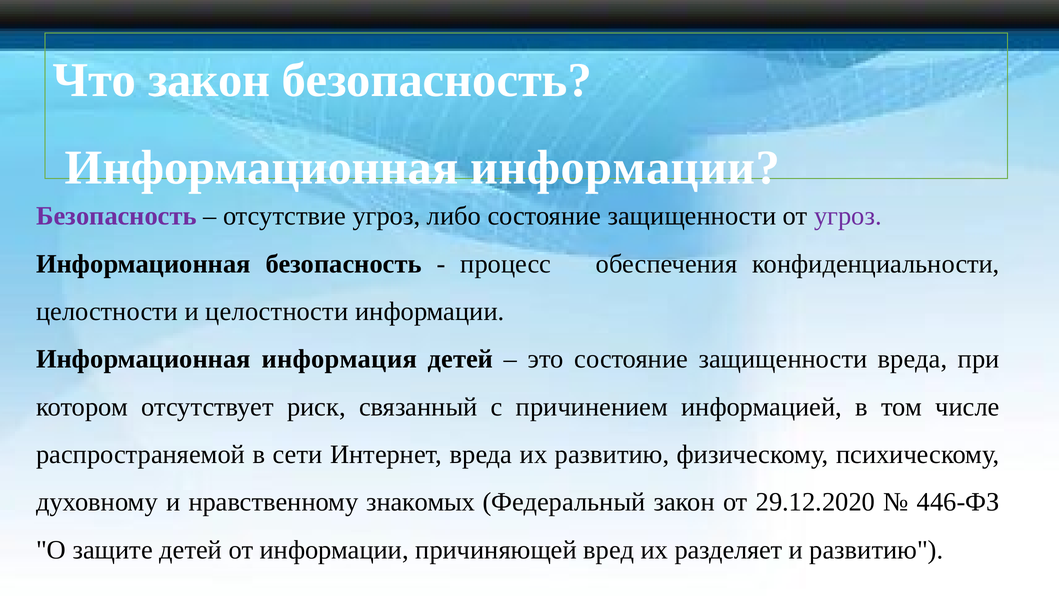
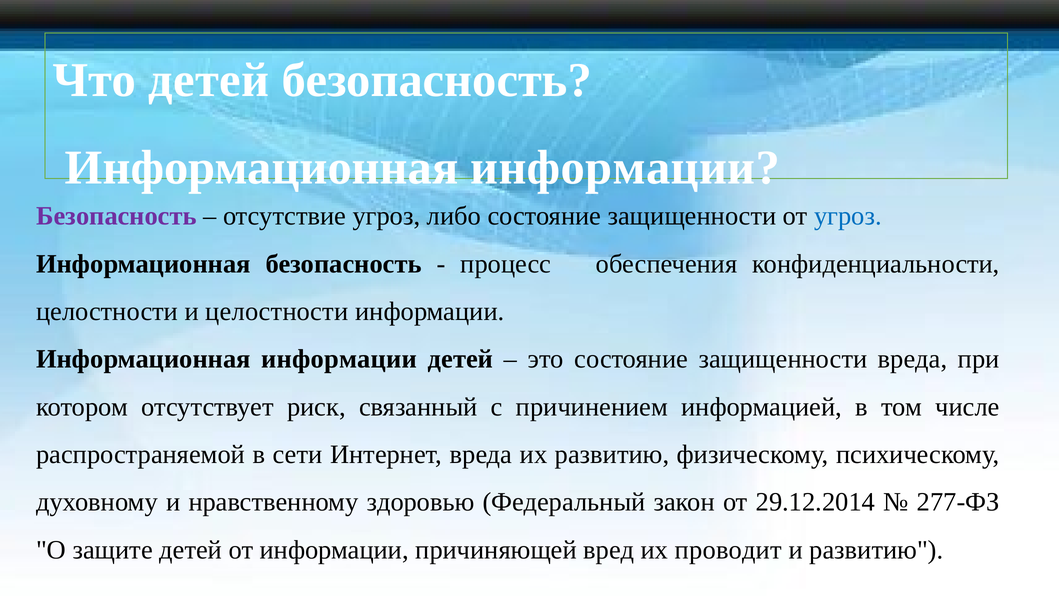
Что закон: закон -> детей
угроз at (848, 216) colour: purple -> blue
информация at (339, 359): информация -> информации
знакомых: знакомых -> здоровью
29.12.2020: 29.12.2020 -> 29.12.2014
446-ФЗ: 446-ФЗ -> 277-ФЗ
разделяет: разделяет -> проводит
